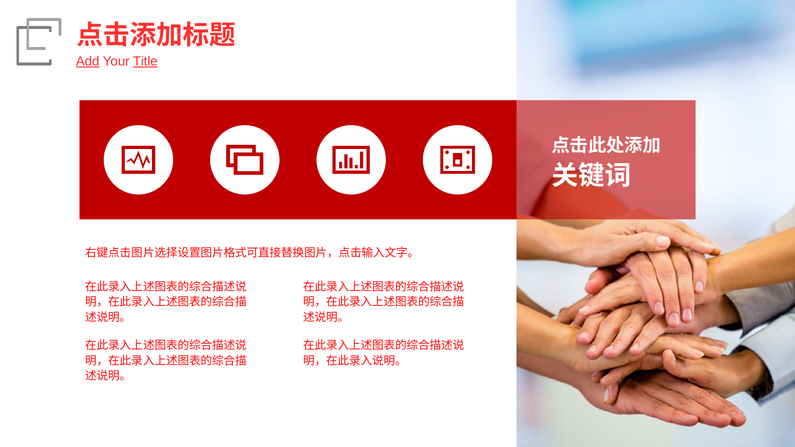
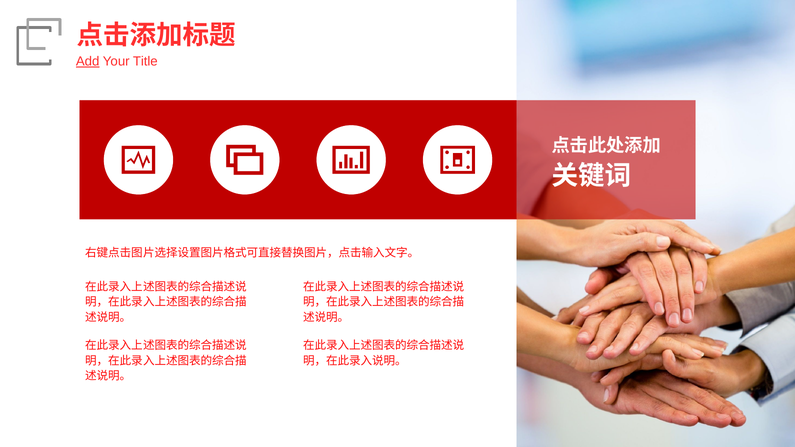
Title underline: present -> none
